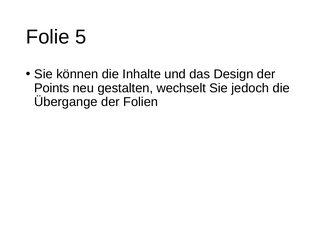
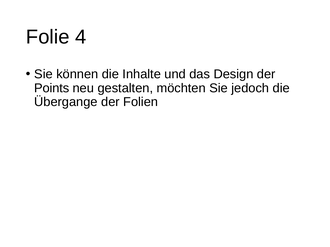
5: 5 -> 4
wechselt: wechselt -> möchten
